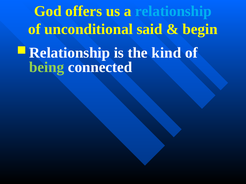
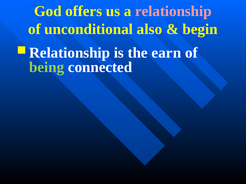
relationship colour: light blue -> pink
said: said -> also
kind: kind -> earn
